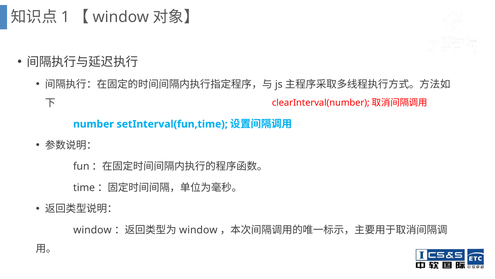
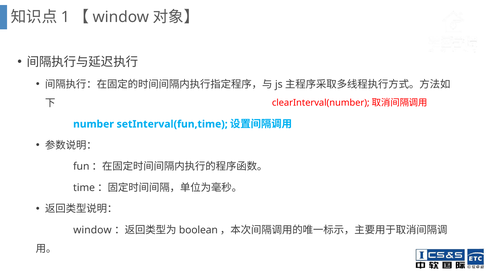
window at (198, 230): window -> boolean
